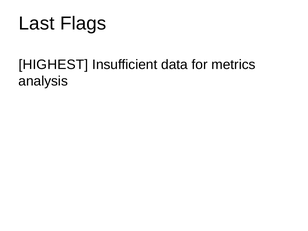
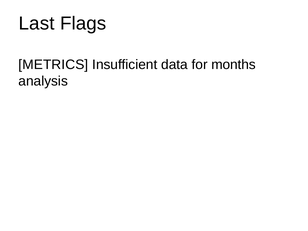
HIGHEST: HIGHEST -> METRICS
metrics: metrics -> months
